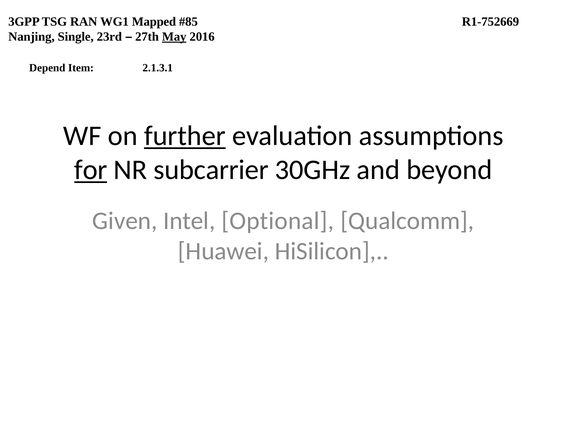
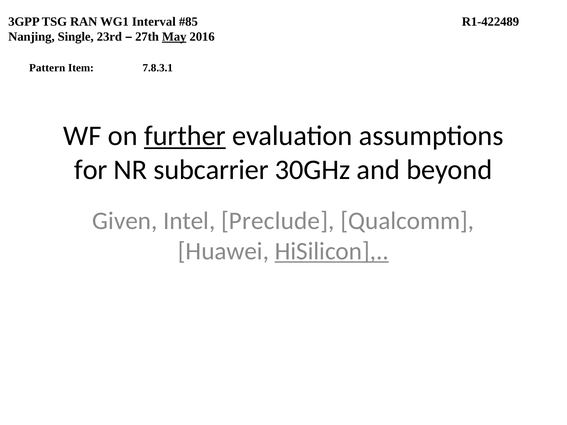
Mapped: Mapped -> Interval
R1-752669: R1-752669 -> R1-422489
Depend: Depend -> Pattern
2.1.3.1: 2.1.3.1 -> 7.8.3.1
for underline: present -> none
Optional: Optional -> Preclude
HiSilicon underline: none -> present
